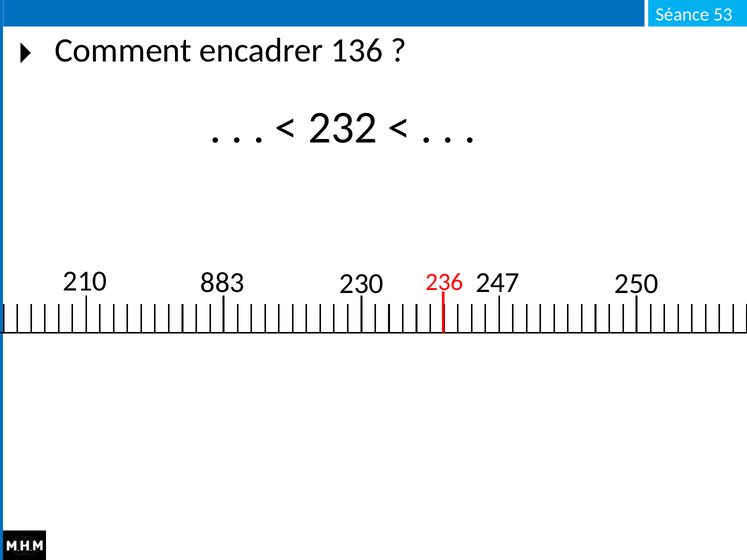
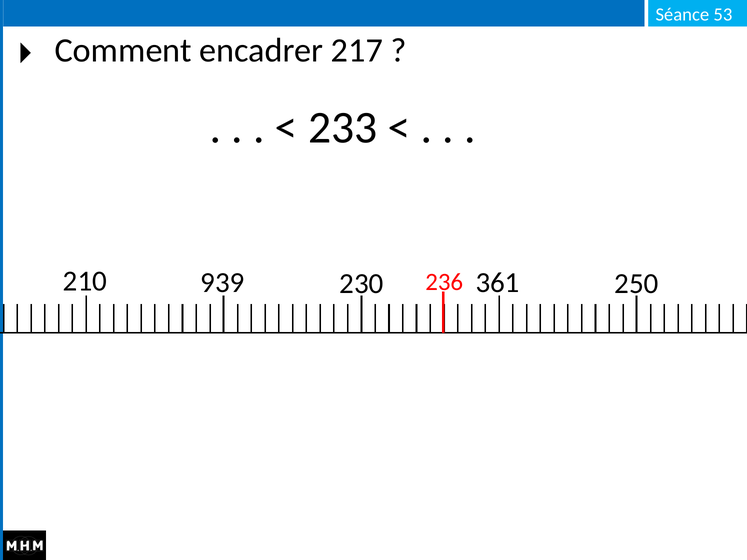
136: 136 -> 217
232: 232 -> 233
883: 883 -> 939
247: 247 -> 361
